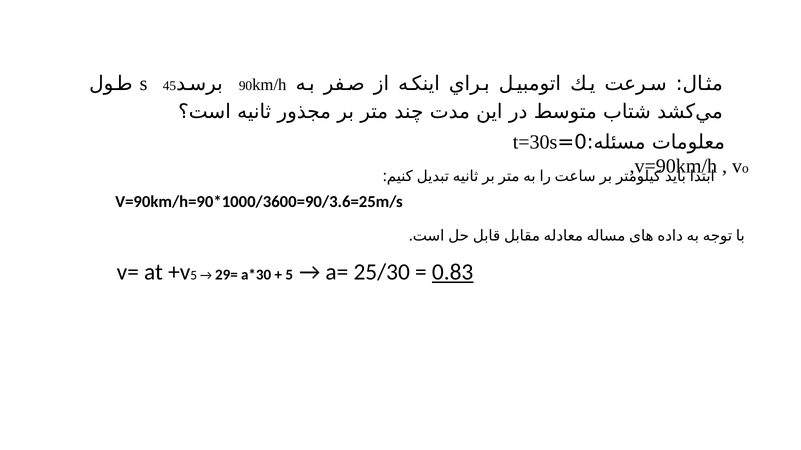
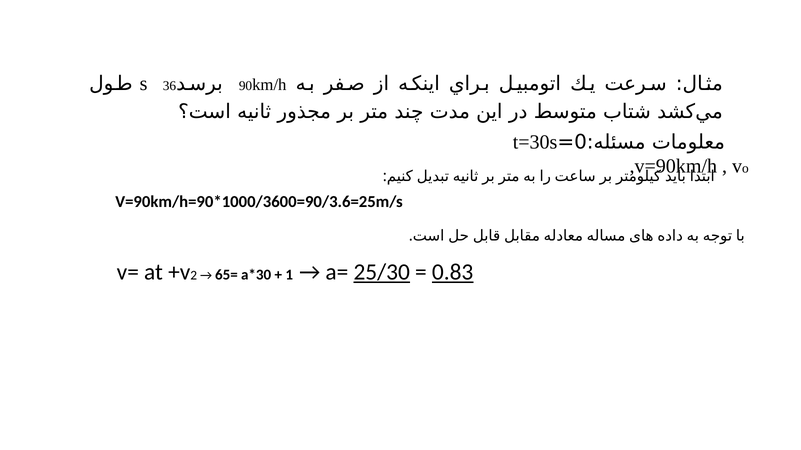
45: 45 -> 36
5 at (194, 276): 5 -> 2
29=: 29= -> 65=
5 at (289, 275): 5 -> 1
25/30 underline: none -> present
